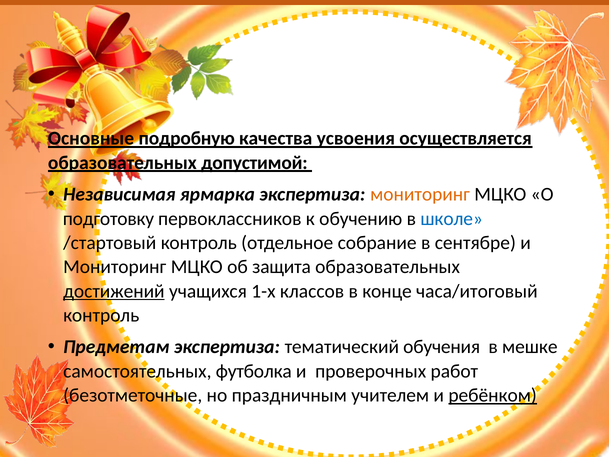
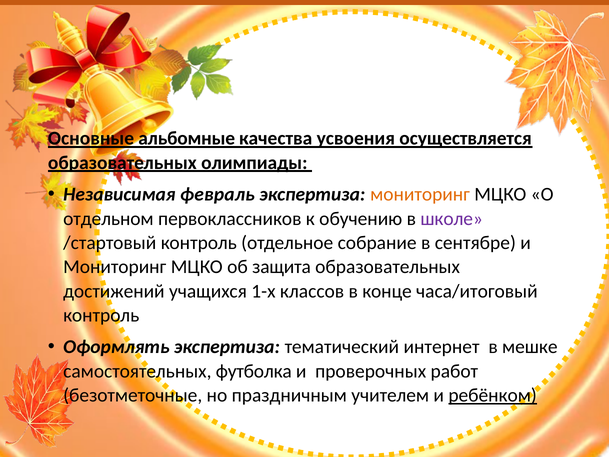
подробную: подробную -> альбомные
допустимой: допустимой -> олимпиады
ярмарка: ярмарка -> февраль
подготовку: подготовку -> отдельном
школе colour: blue -> purple
достижений underline: present -> none
Предметам: Предметам -> Оформлять
обучения: обучения -> интернет
